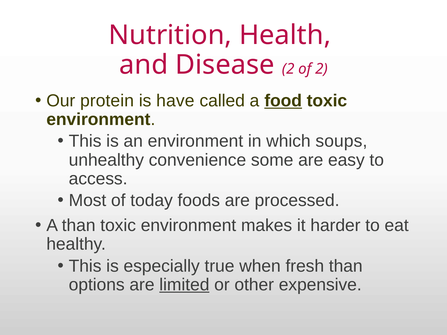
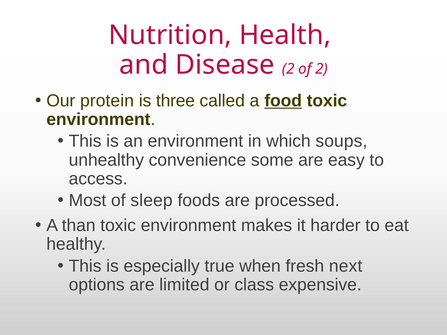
have: have -> three
today: today -> sleep
fresh than: than -> next
limited underline: present -> none
other: other -> class
